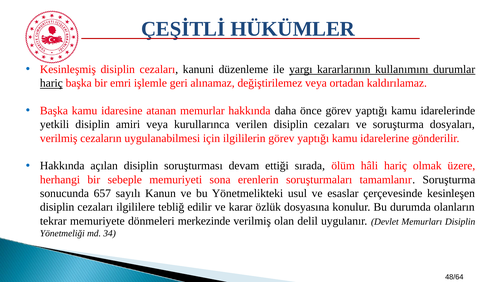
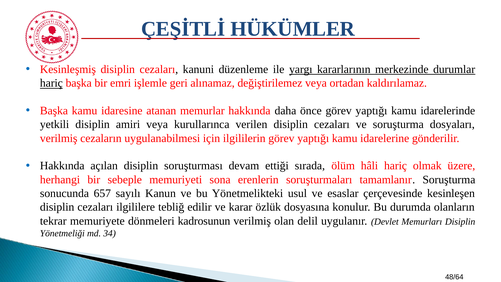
kullanımını: kullanımını -> merkezinde
merkezinde: merkezinde -> kadrosunun
